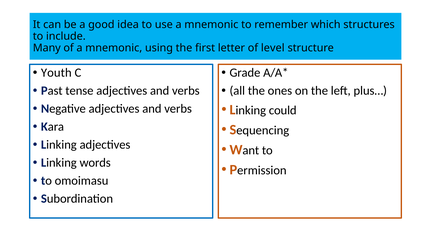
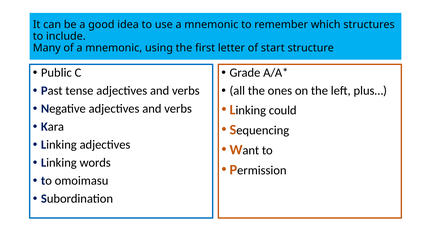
level: level -> start
Youth: Youth -> Public
